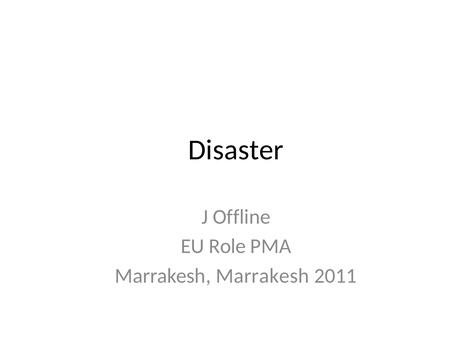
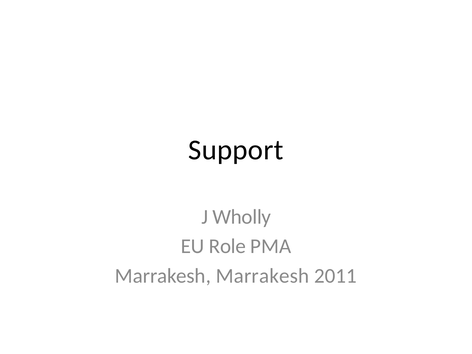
Disaster: Disaster -> Support
Offline: Offline -> Wholly
